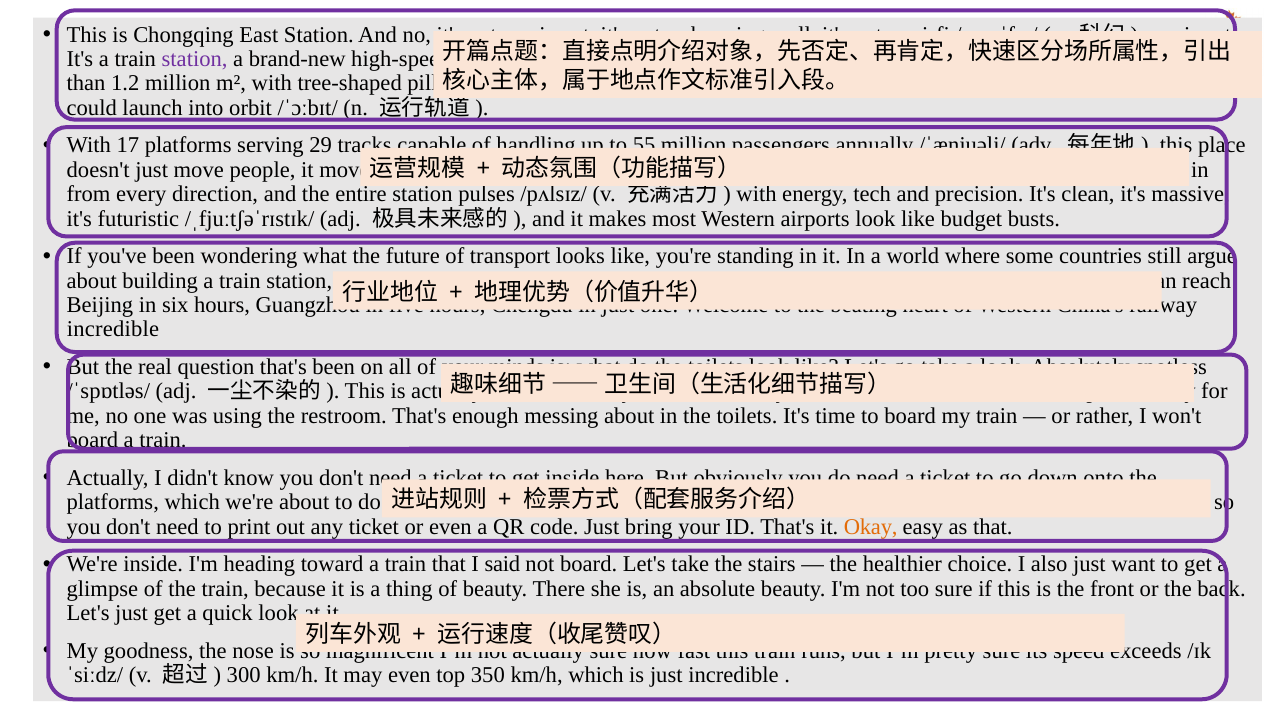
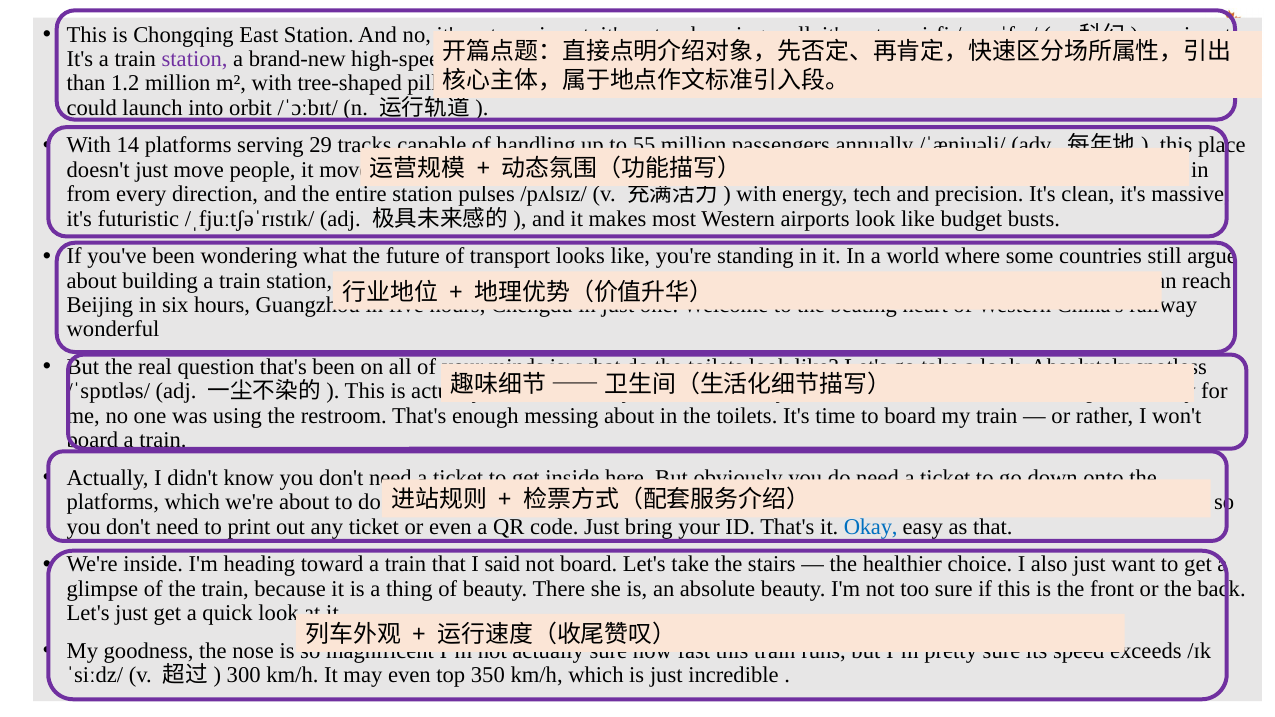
17: 17 -> 14
incredible at (113, 329): incredible -> wonderful
Okay colour: orange -> blue
